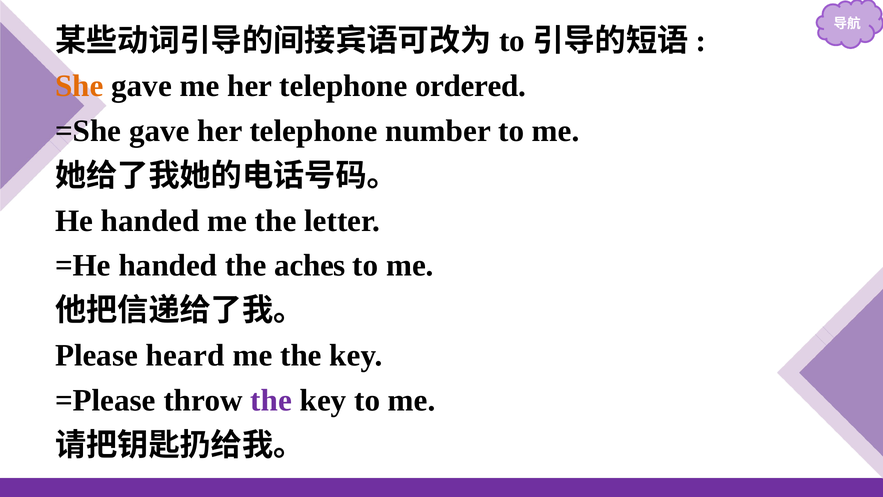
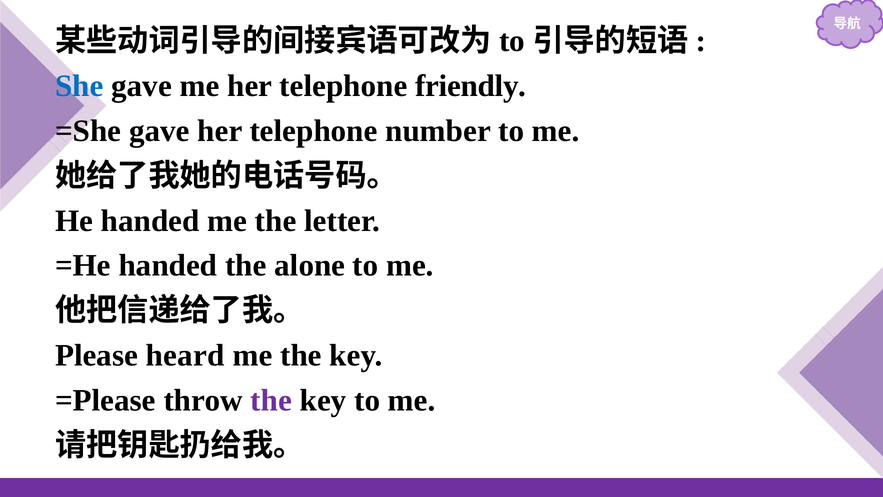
She colour: orange -> blue
ordered: ordered -> friendly
aches: aches -> alone
